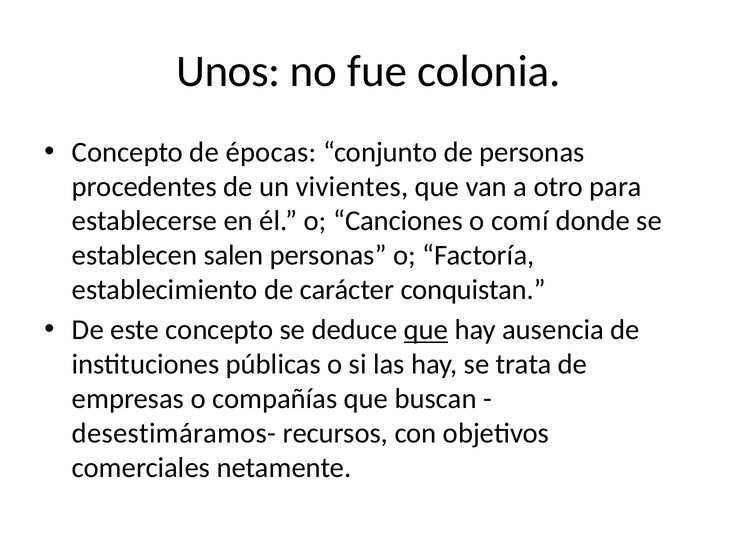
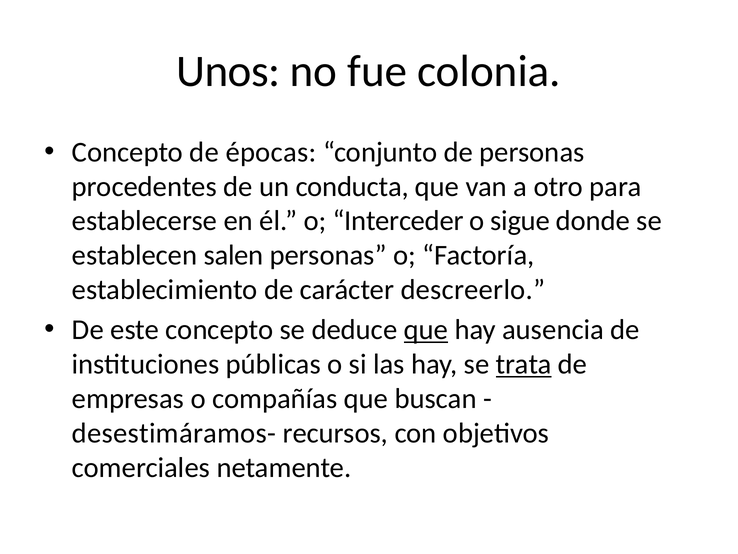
vivientes: vivientes -> conducta
Canciones: Canciones -> Interceder
comí: comí -> sigue
conquistan: conquistan -> descreerlo
trata underline: none -> present
